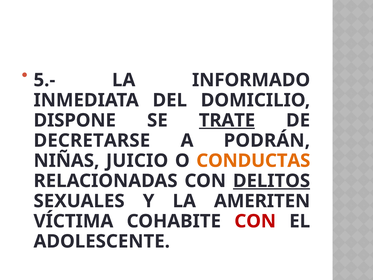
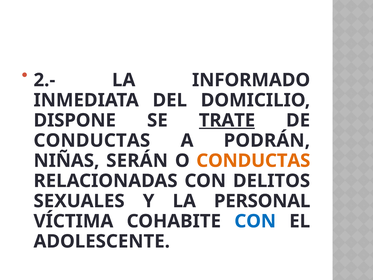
5.-: 5.- -> 2.-
DECRETARSE at (92, 140): DECRETARSE -> CONDUCTAS
JUICIO: JUICIO -> SERÁN
DELITOS underline: present -> none
AMERITEN: AMERITEN -> PERSONAL
CON at (255, 221) colour: red -> blue
